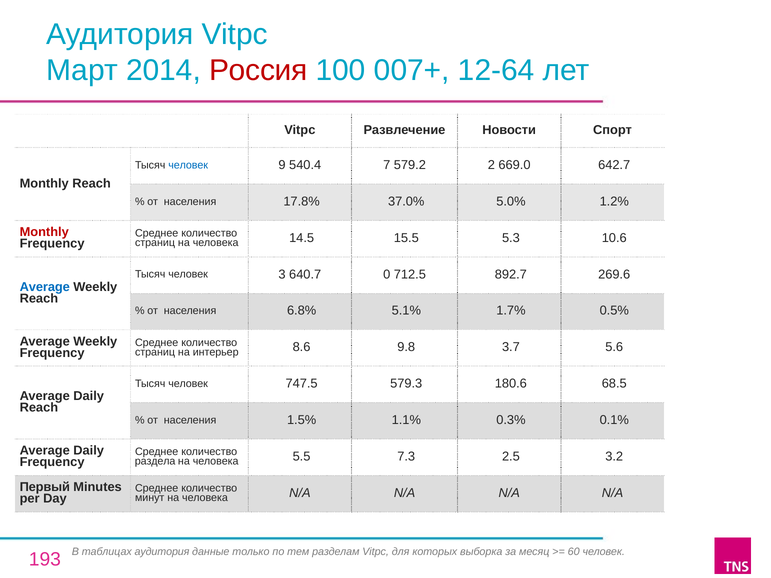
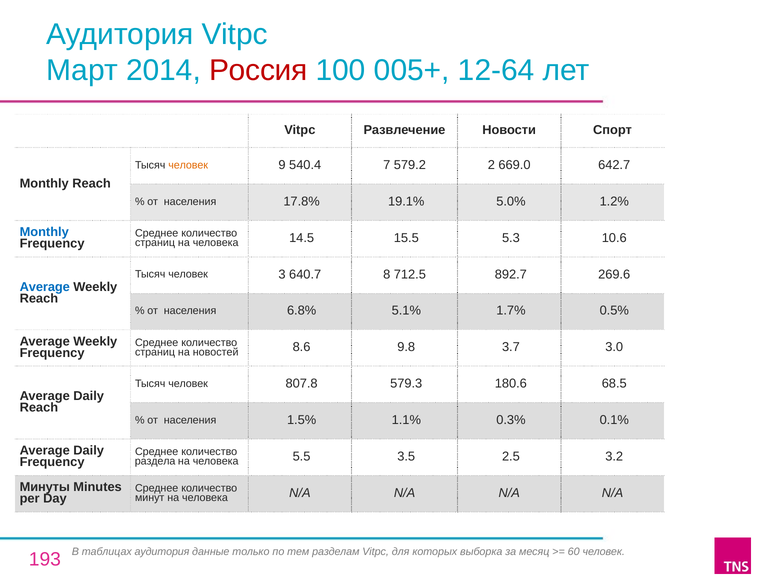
007+: 007+ -> 005+
человек at (188, 165) colour: blue -> orange
37.0%: 37.0% -> 19.1%
Monthly at (44, 232) colour: red -> blue
0: 0 -> 8
интерьер: интерьер -> новостей
5.6: 5.6 -> 3.0
747.5: 747.5 -> 807.8
7.3: 7.3 -> 3.5
Первый: Первый -> Минуты
